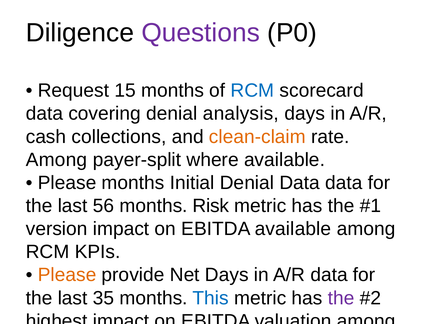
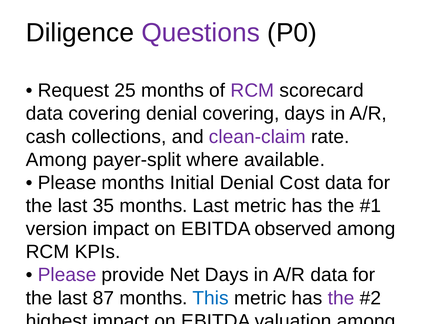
15: 15 -> 25
RCM at (252, 90) colour: blue -> purple
denial analysis: analysis -> covering
clean-claim colour: orange -> purple
Denial Data: Data -> Cost
56: 56 -> 35
months Risk: Risk -> Last
EBITDA available: available -> observed
Please at (67, 274) colour: orange -> purple
35: 35 -> 87
